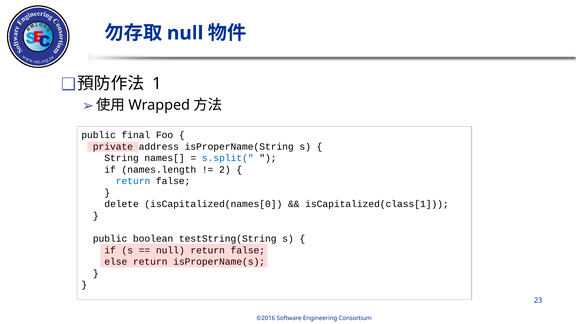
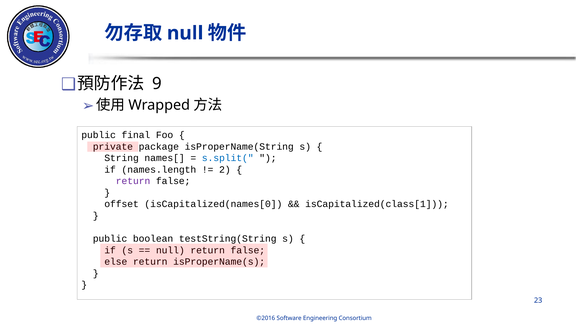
1: 1 -> 9
address: address -> package
return at (133, 181) colour: blue -> purple
delete: delete -> offset
